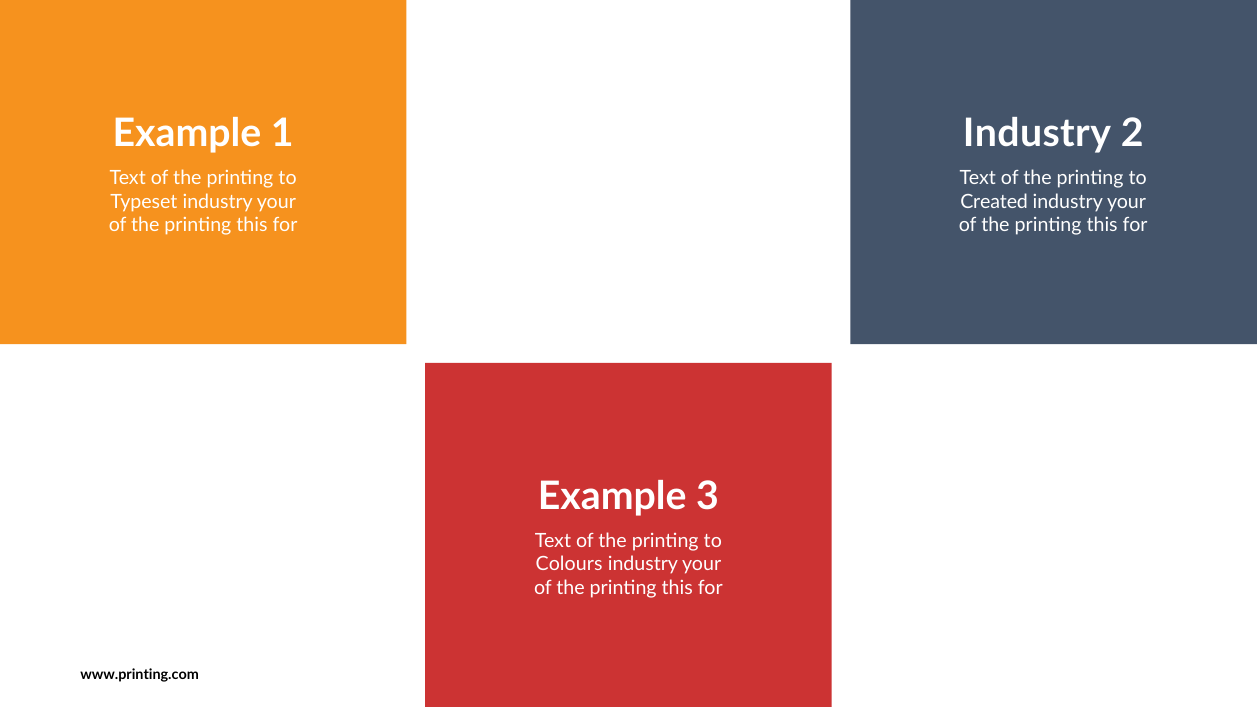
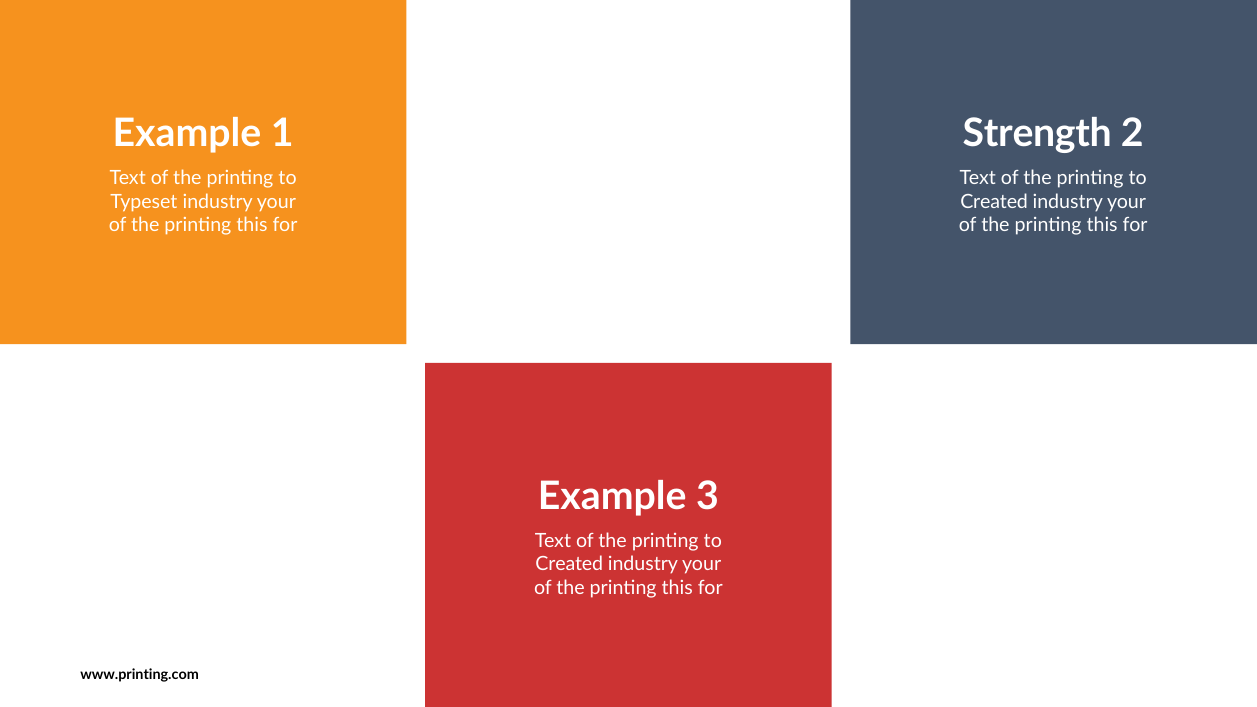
Industry at (1037, 134): Industry -> Strength
Colours at (569, 565): Colours -> Created
